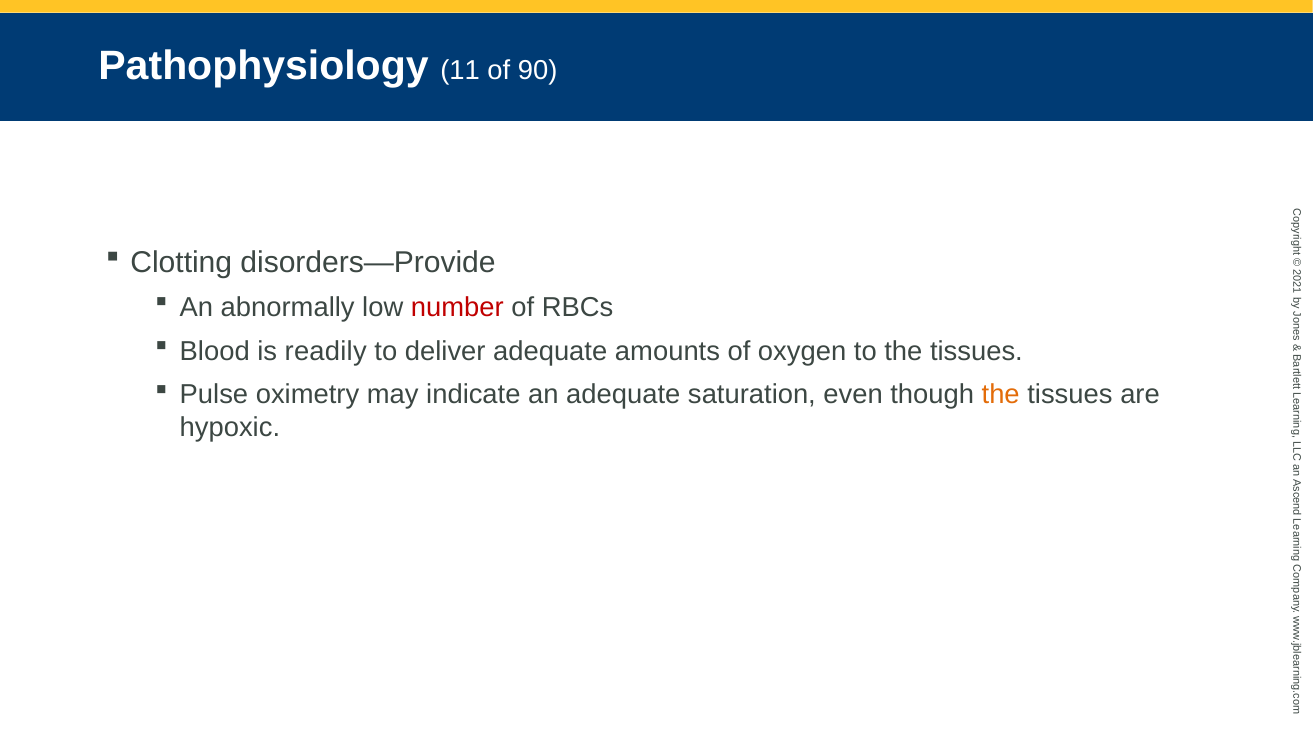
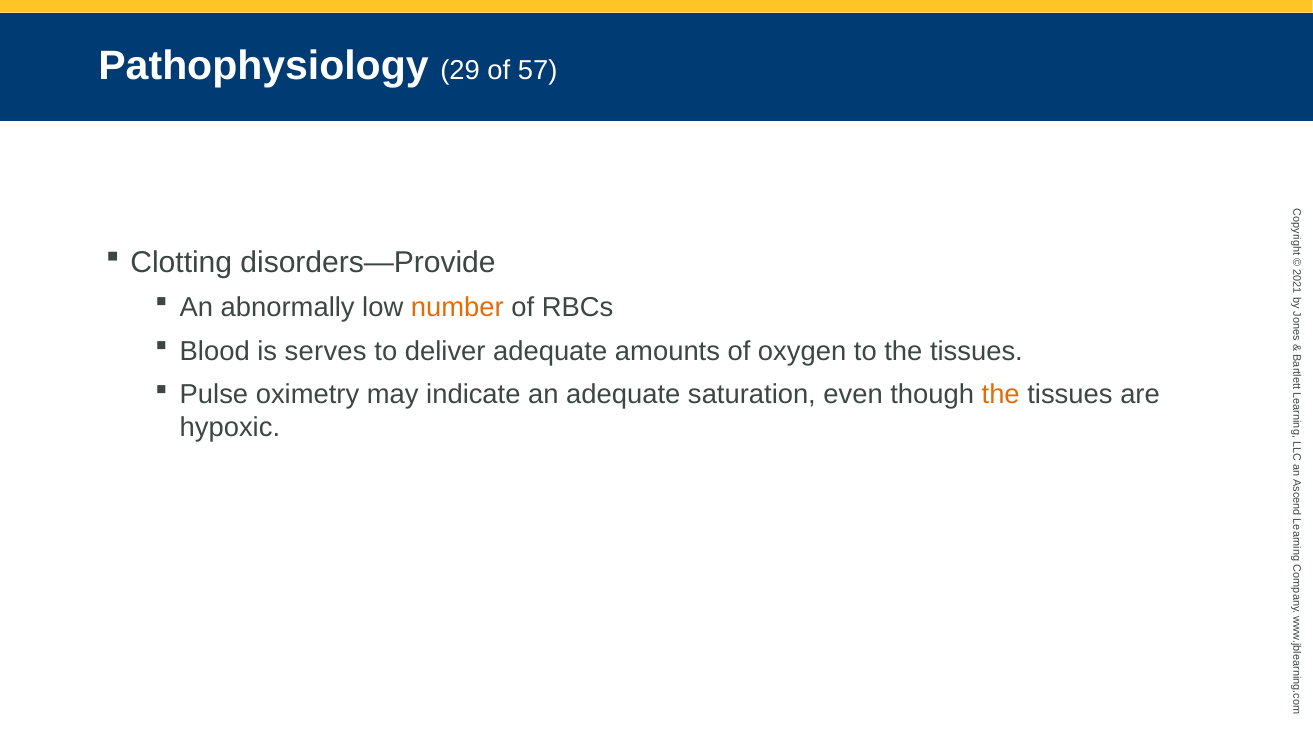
11: 11 -> 29
90: 90 -> 57
number colour: red -> orange
readily: readily -> serves
